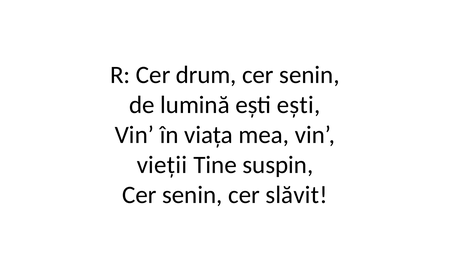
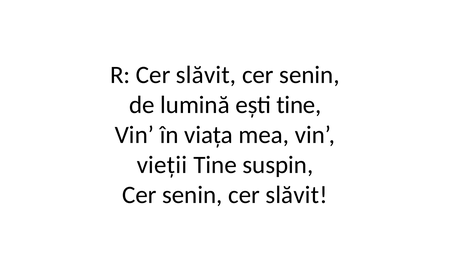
R Cer drum: drum -> slăvit
ești ești: ești -> tine
